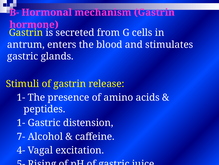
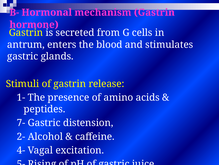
1- at (21, 122): 1- -> 7-
7-: 7- -> 2-
